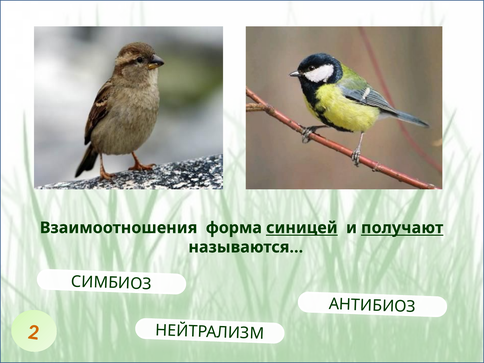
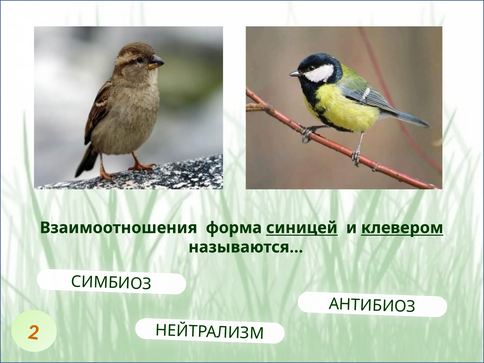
получают: получают -> клевером
